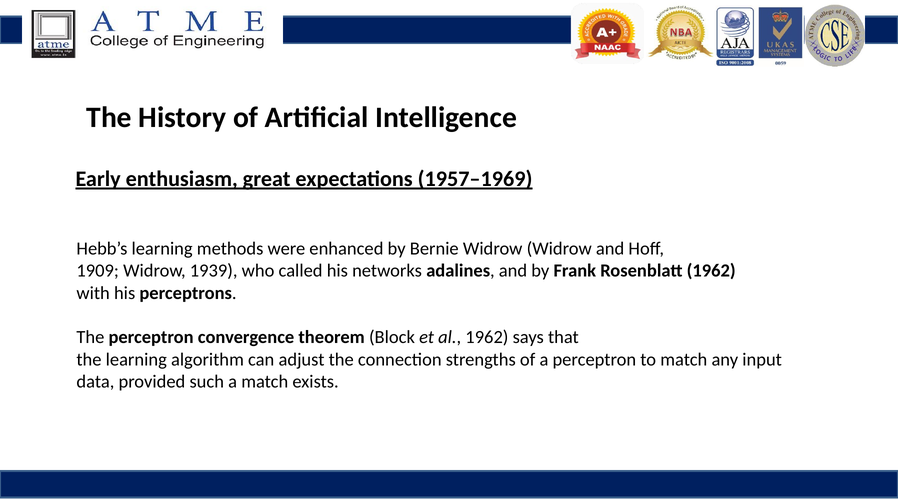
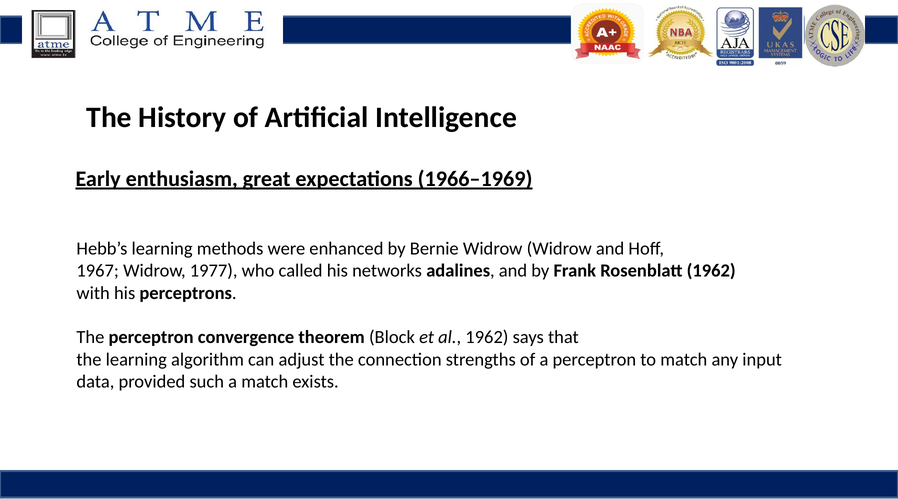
1957–1969: 1957–1969 -> 1966–1969
1909: 1909 -> 1967
1939: 1939 -> 1977
